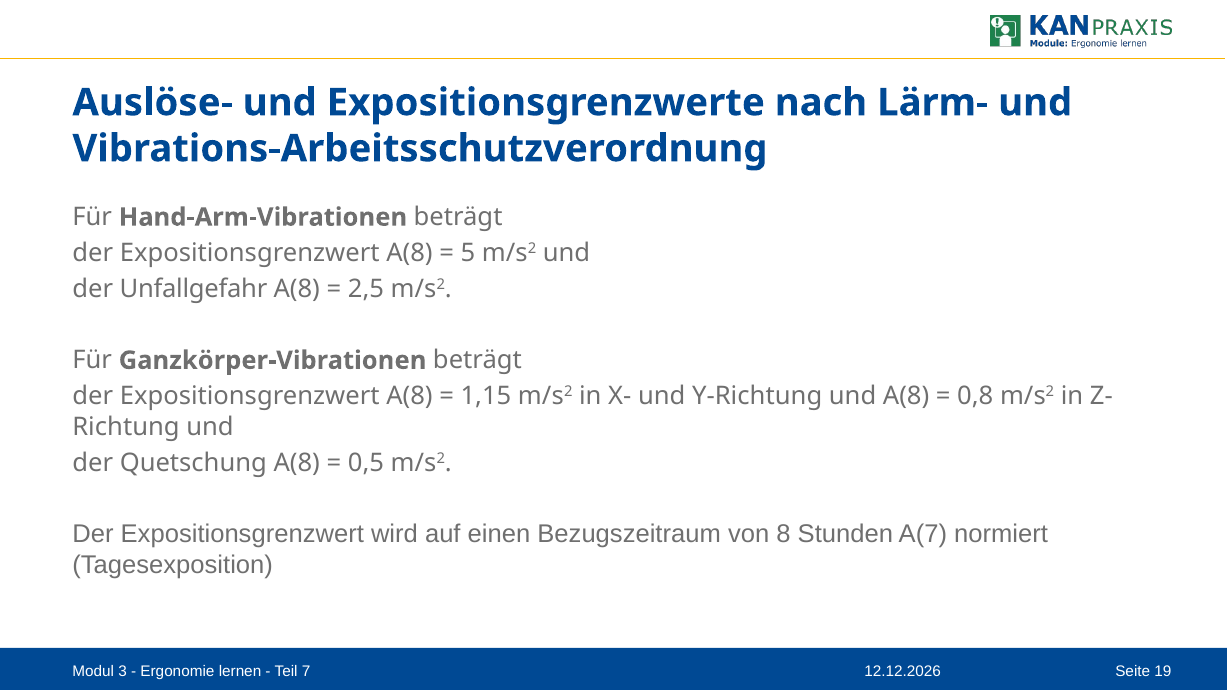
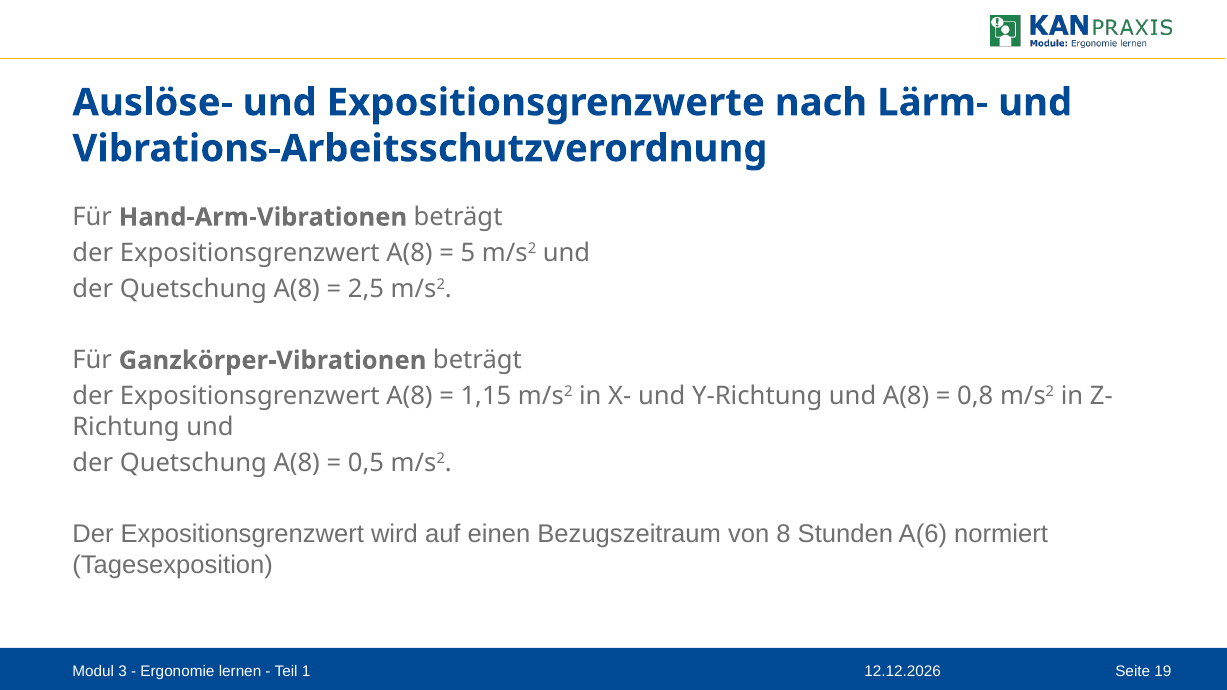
Unfallgefahr at (193, 289): Unfallgefahr -> Quetschung
A(7: A(7 -> A(6
7: 7 -> 1
